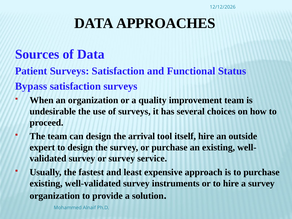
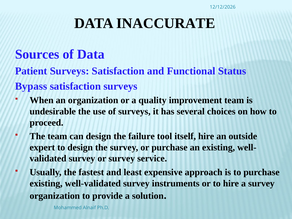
APPROACHES: APPROACHES -> INACCURATE
arrival: arrival -> failure
